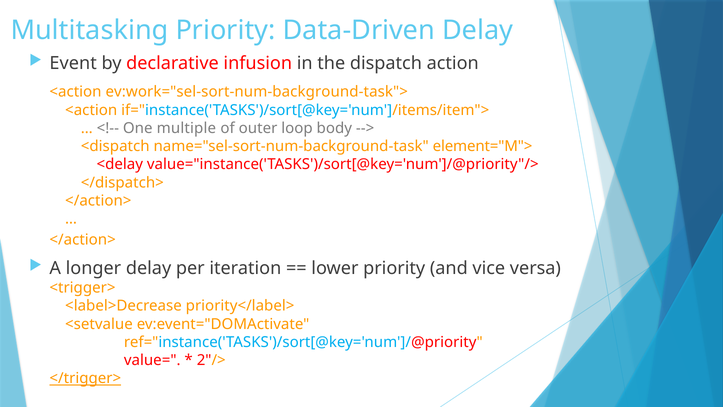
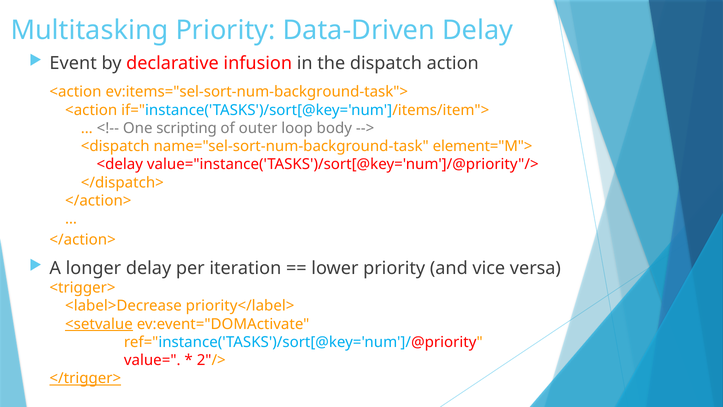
ev:work="sel-sort-num-background-task">: ev:work="sel-sort-num-background-task"> -> ev:items="sel-sort-num-background-task">
multiple: multiple -> scripting
<setvalue underline: none -> present
